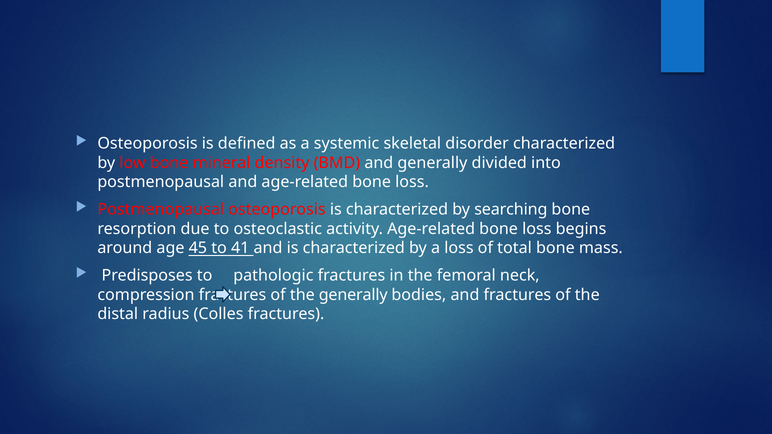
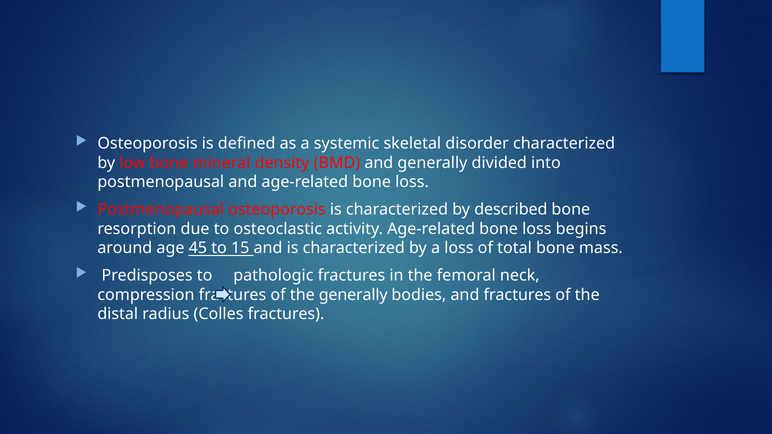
searching: searching -> described
41: 41 -> 15
